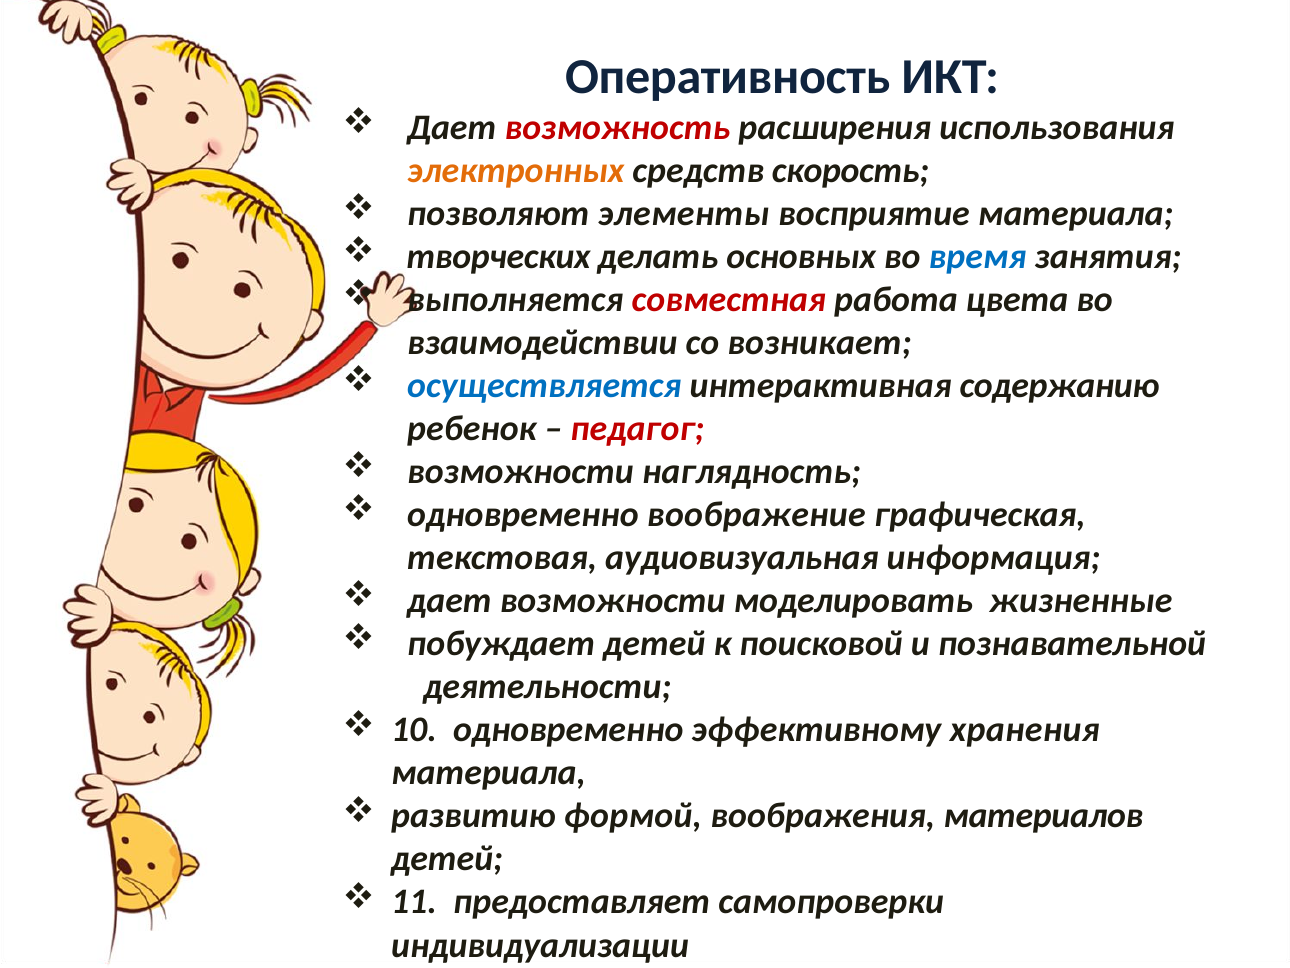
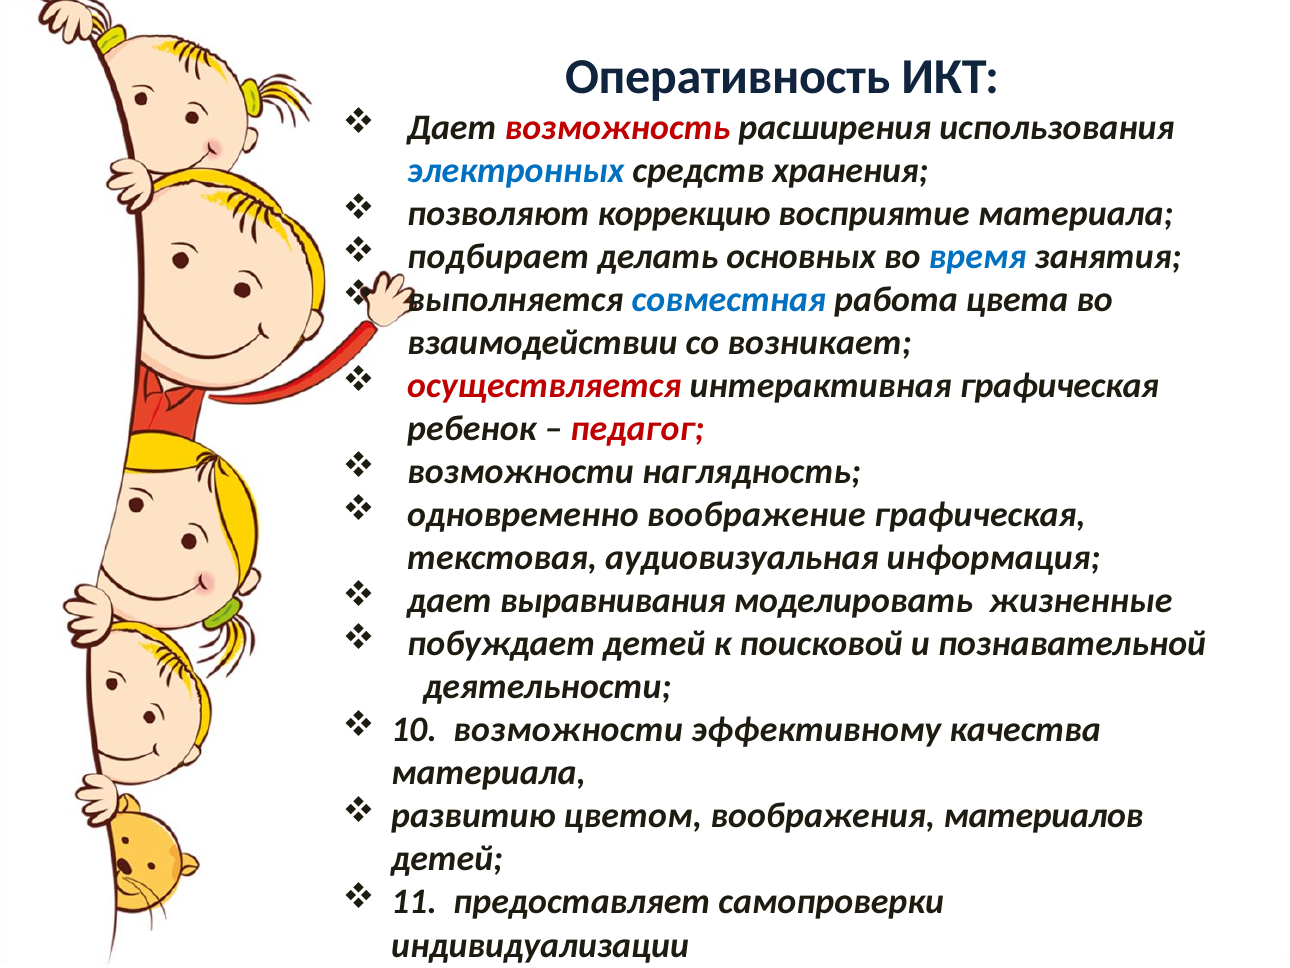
электронных colour: orange -> blue
скорость: скорость -> хранения
элементы: элементы -> коррекцию
творческих: творческих -> подбирает
совместная colour: red -> blue
осуществляется colour: blue -> red
интерактивная содержанию: содержанию -> графическая
дает возможности: возможности -> выравнивания
10 одновременно: одновременно -> возможности
хранения: хранения -> качества
формой: формой -> цветом
